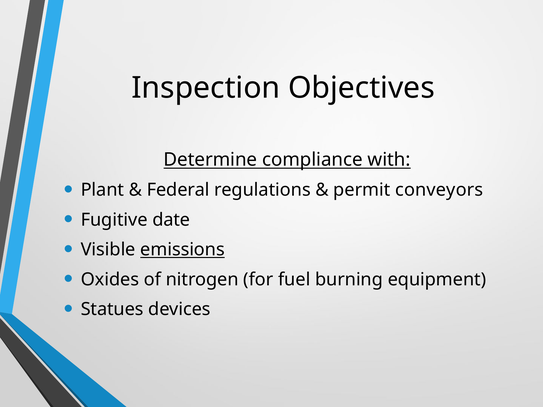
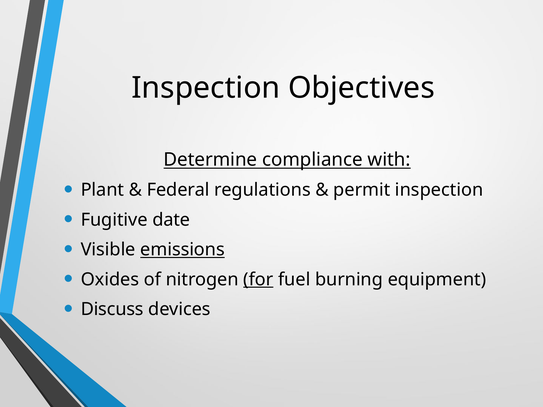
permit conveyors: conveyors -> inspection
for underline: none -> present
Statues: Statues -> Discuss
